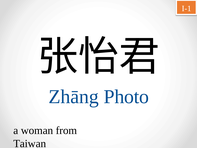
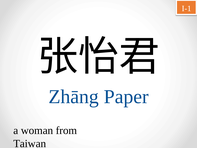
Photo: Photo -> Paper
